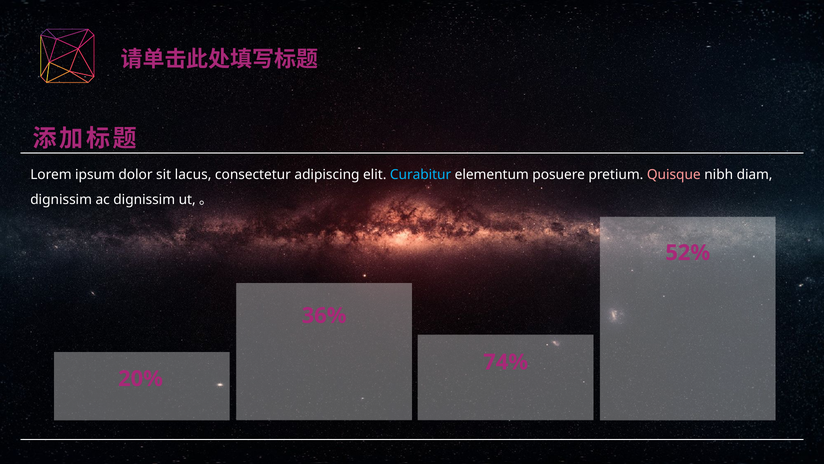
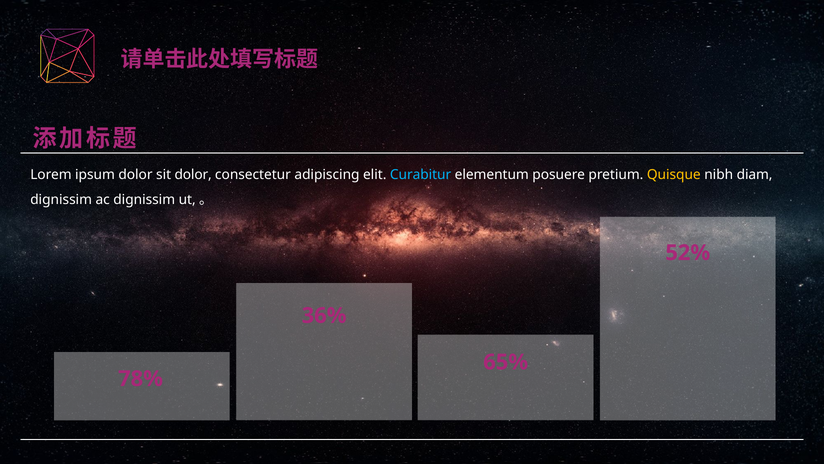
sit lacus: lacus -> dolor
Quisque colour: pink -> yellow
74%: 74% -> 65%
20%: 20% -> 78%
